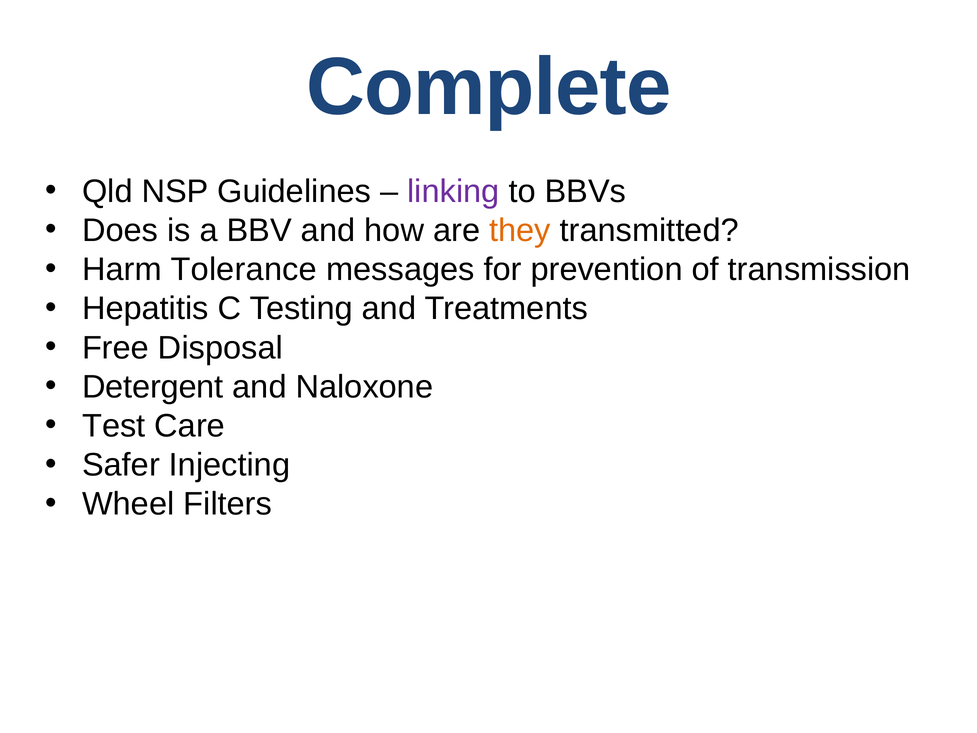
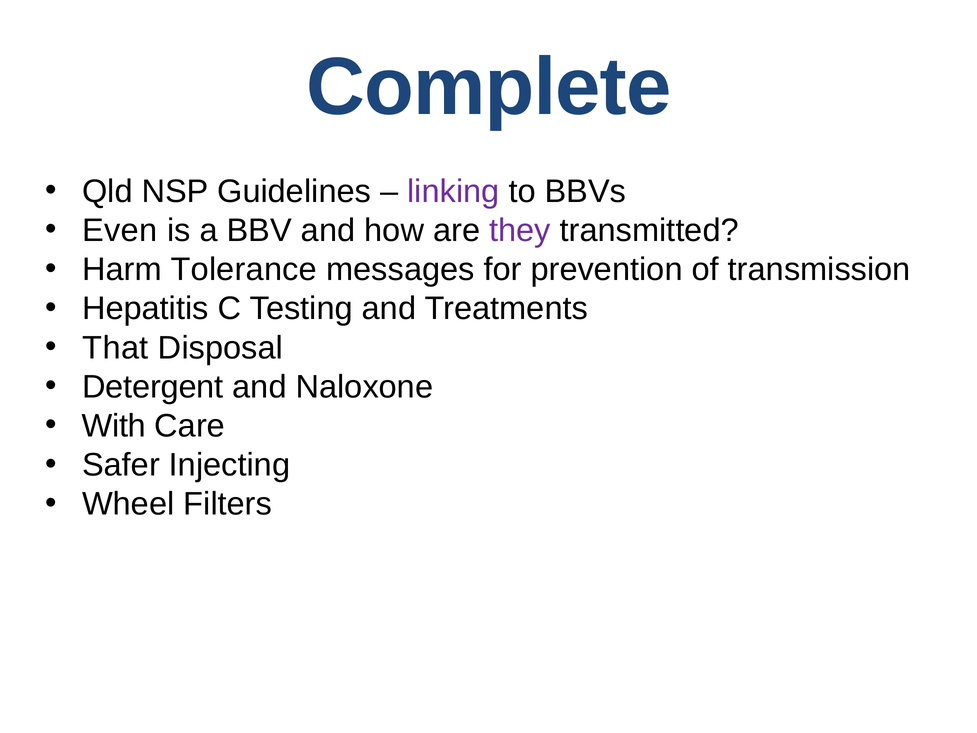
Does: Does -> Even
they colour: orange -> purple
Free: Free -> That
Test: Test -> With
